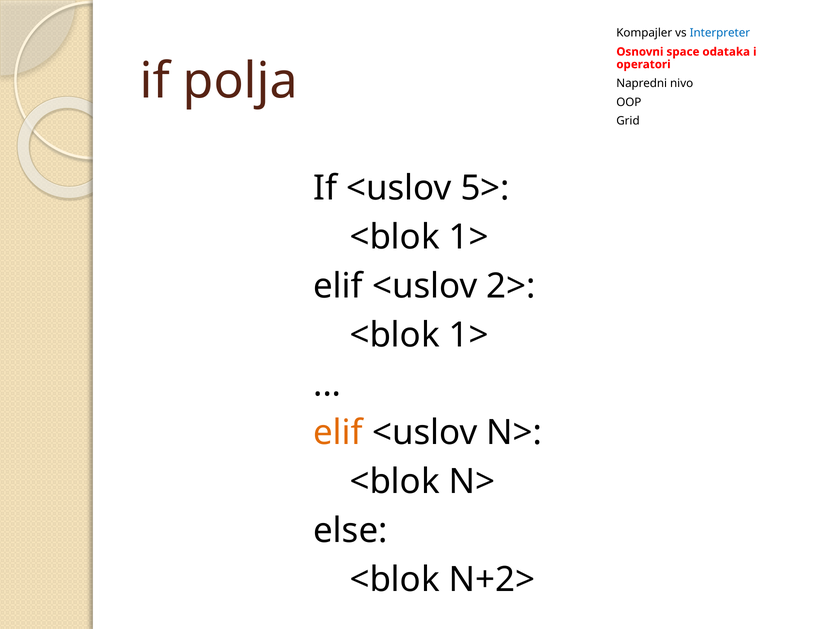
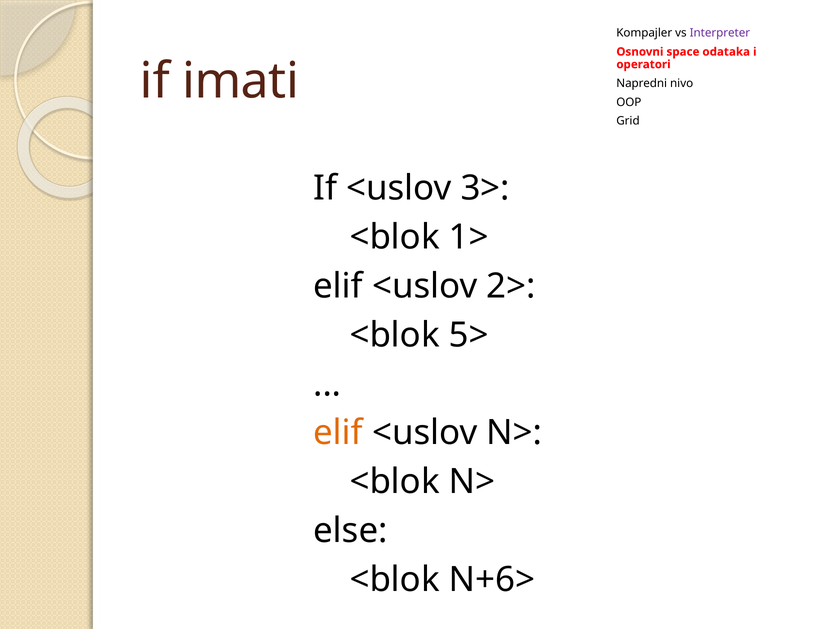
Interpreter colour: blue -> purple
polja: polja -> imati
5>: 5> -> 3>
1> at (469, 335): 1> -> 5>
N+2>: N+2> -> N+6>
